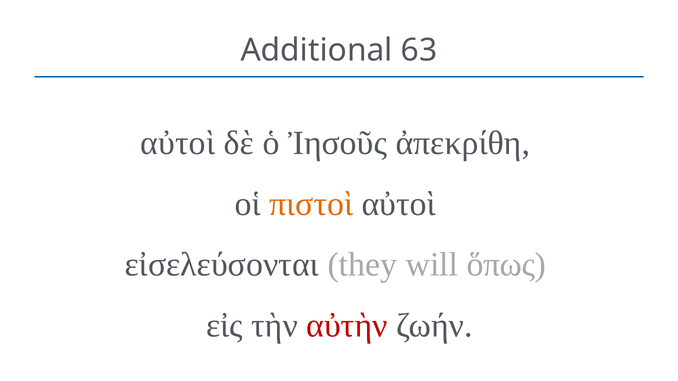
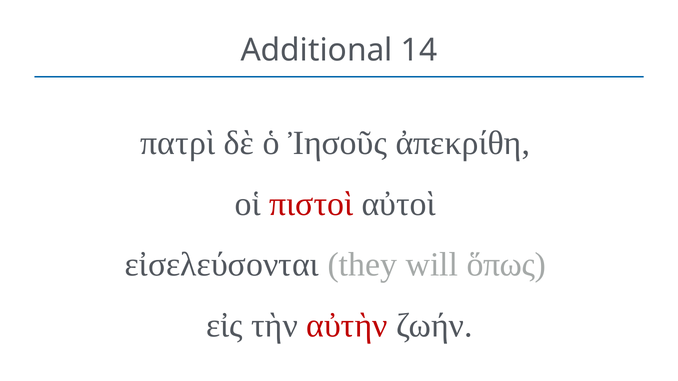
63: 63 -> 14
αὐτοὶ at (178, 143): αὐτοὶ -> πατρὶ
πιστοὶ colour: orange -> red
